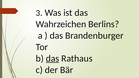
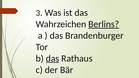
Berlins underline: none -> present
